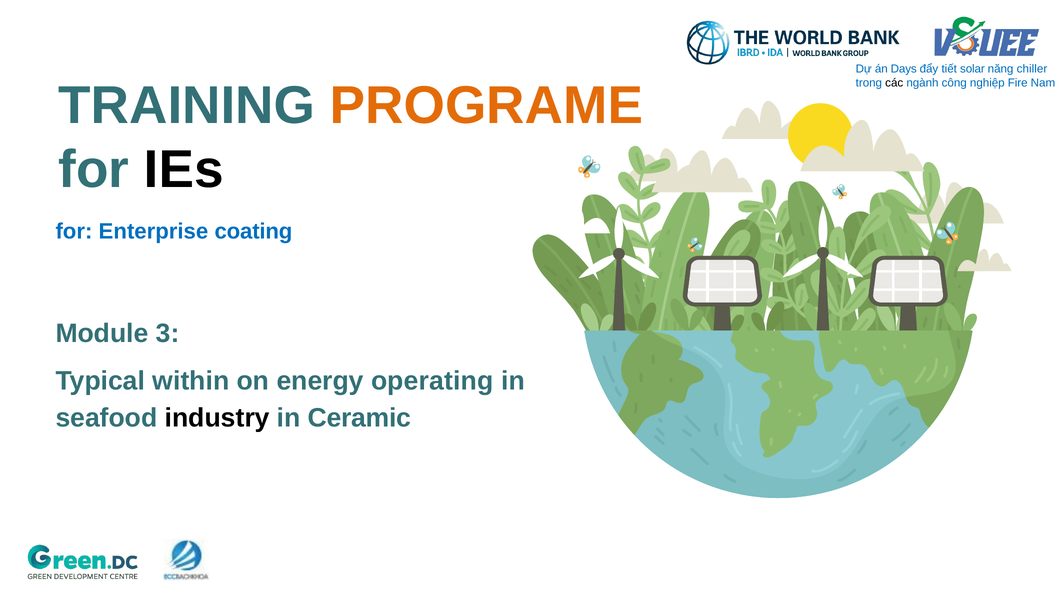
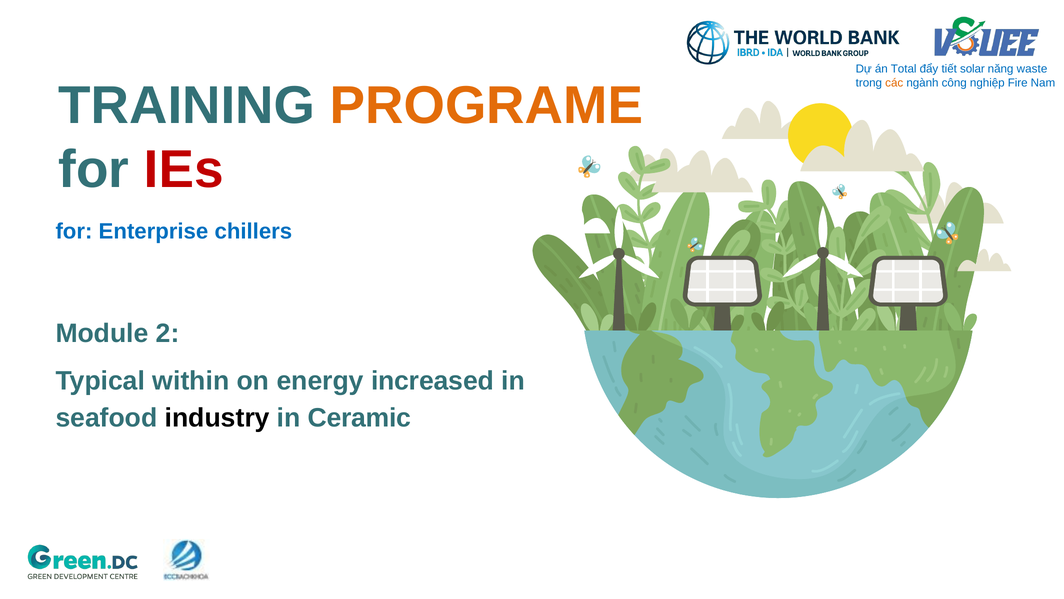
Days: Days -> Total
chiller: chiller -> waste
các colour: black -> orange
IEs colour: black -> red
coating: coating -> chillers
3: 3 -> 2
operating: operating -> increased
